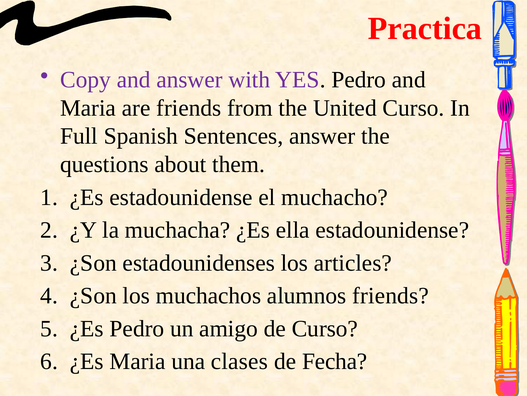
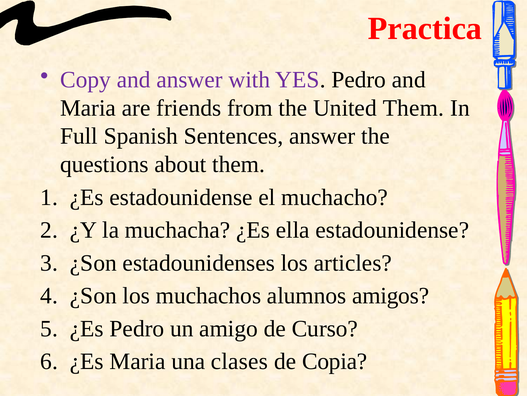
United Curso: Curso -> Them
alumnos friends: friends -> amigos
Fecha: Fecha -> Copia
